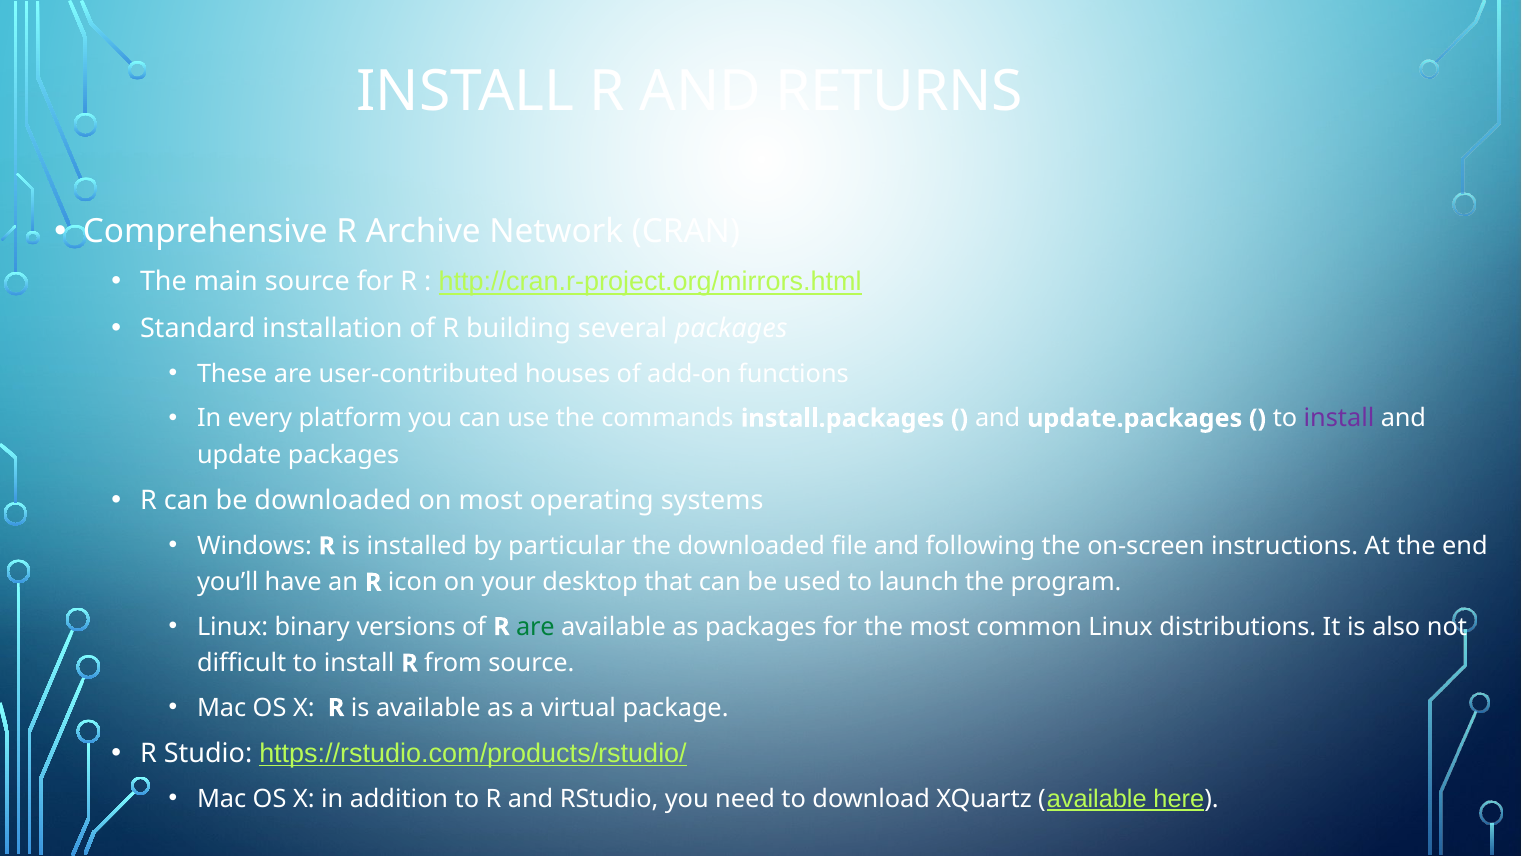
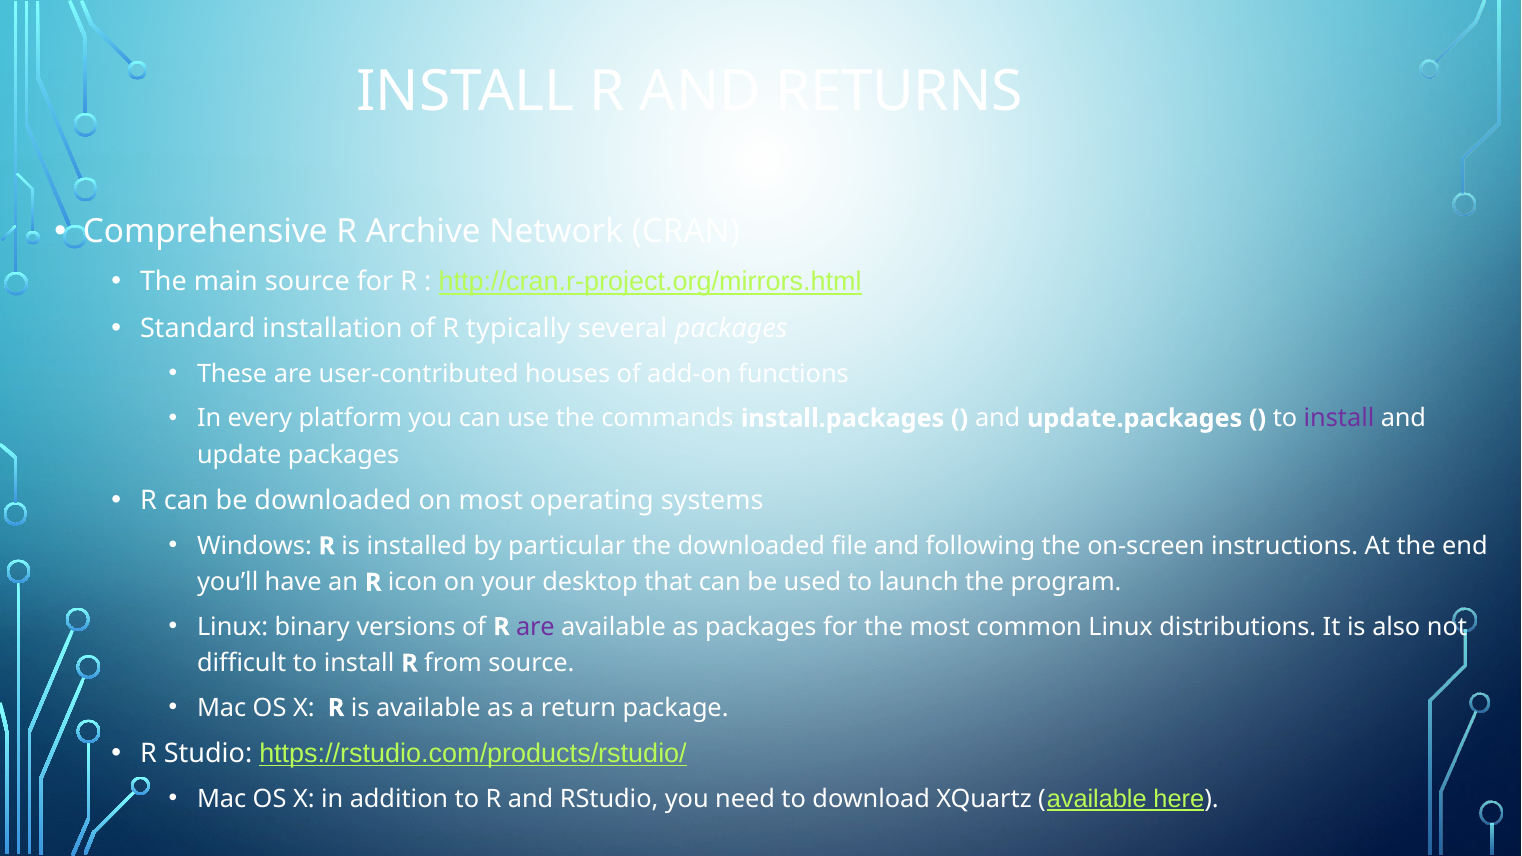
building: building -> typically
are at (535, 627) colour: green -> purple
virtual: virtual -> return
